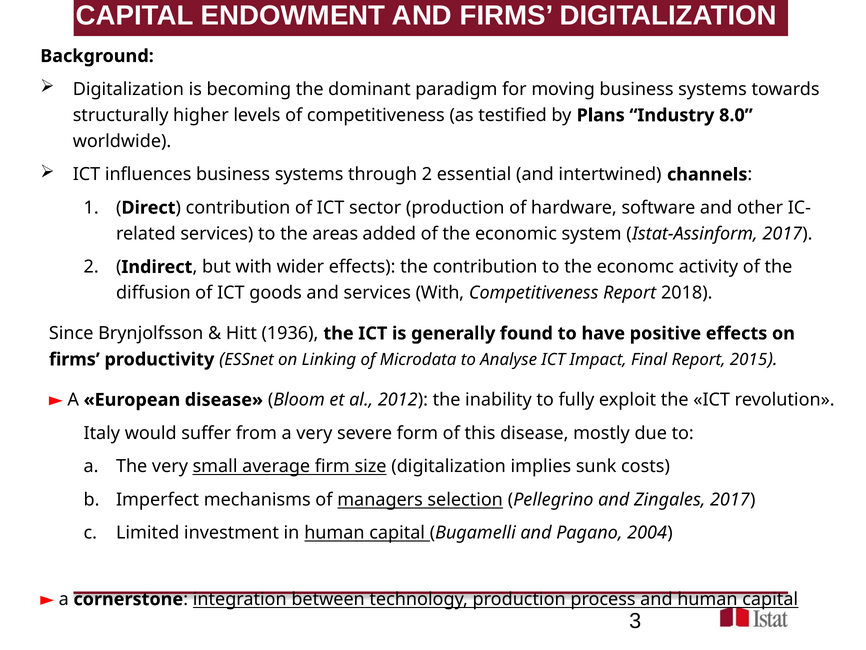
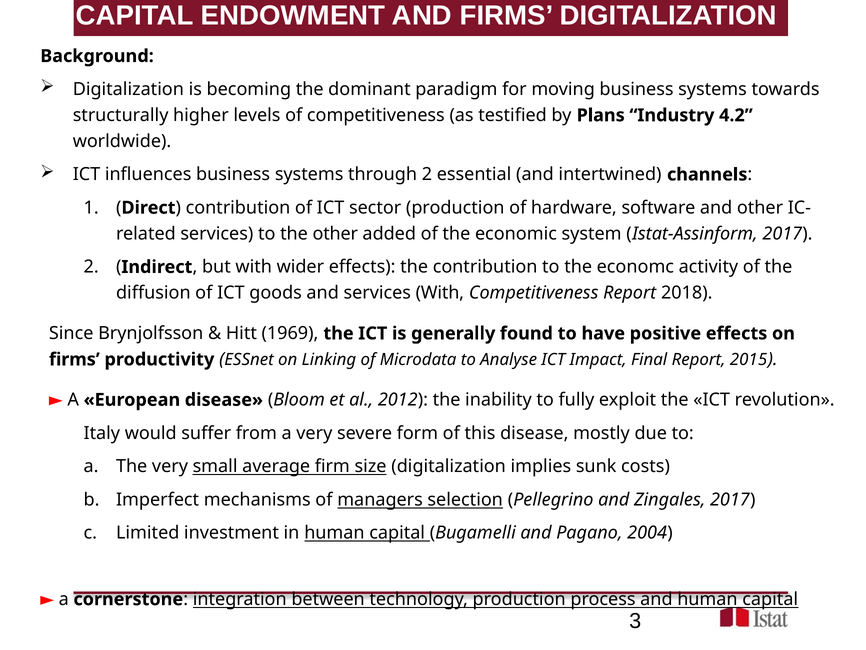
8.0: 8.0 -> 4.2
the areas: areas -> other
1936: 1936 -> 1969
